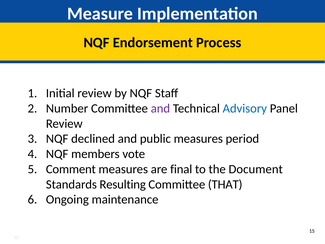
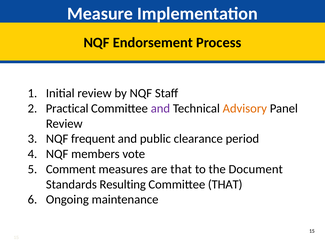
Number: Number -> Practical
Advisory colour: blue -> orange
declined: declined -> frequent
public measures: measures -> clearance
are final: final -> that
